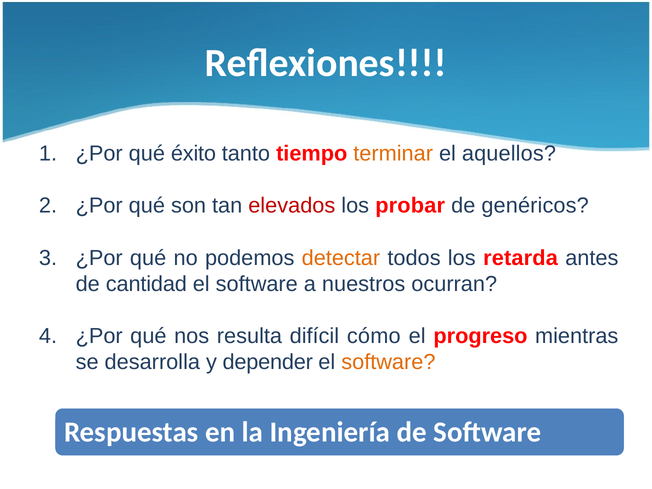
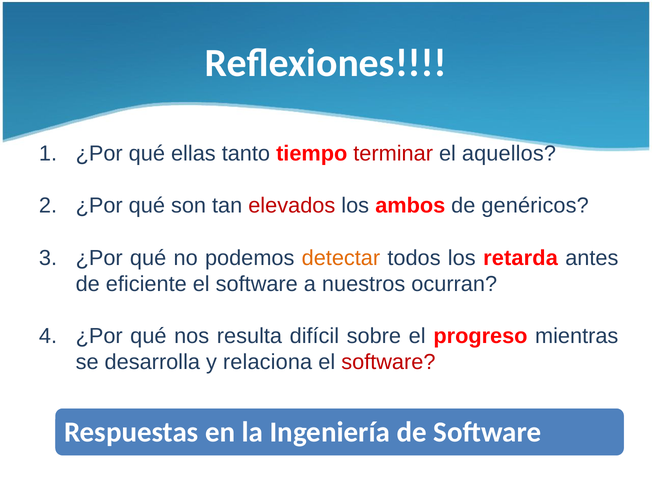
éxito: éxito -> ellas
terminar colour: orange -> red
probar: probar -> ambos
cantidad: cantidad -> eficiente
cómo: cómo -> sobre
depender: depender -> relaciona
software at (388, 362) colour: orange -> red
